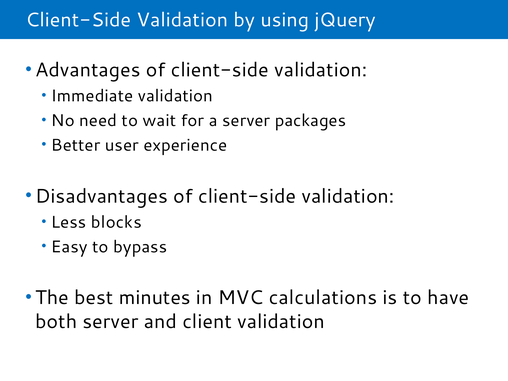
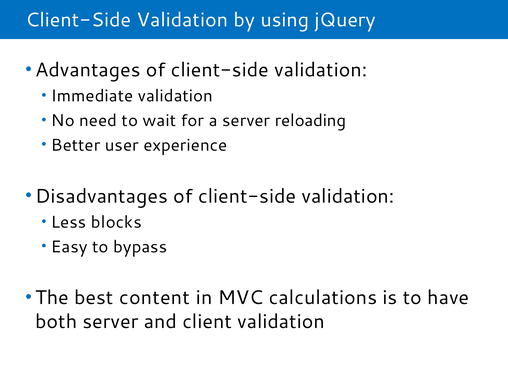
packages: packages -> reloading
minutes: minutes -> content
